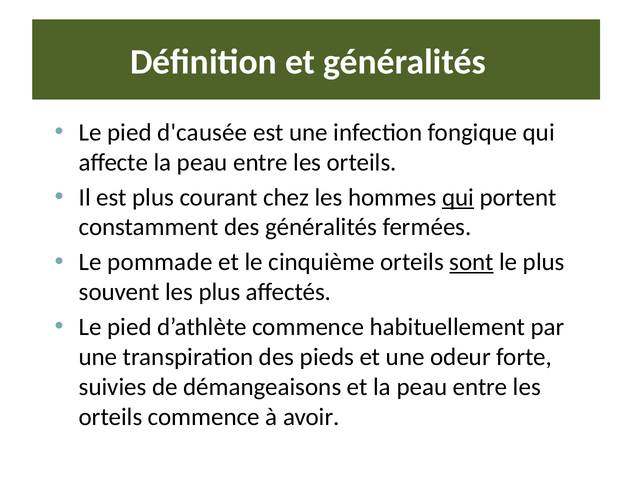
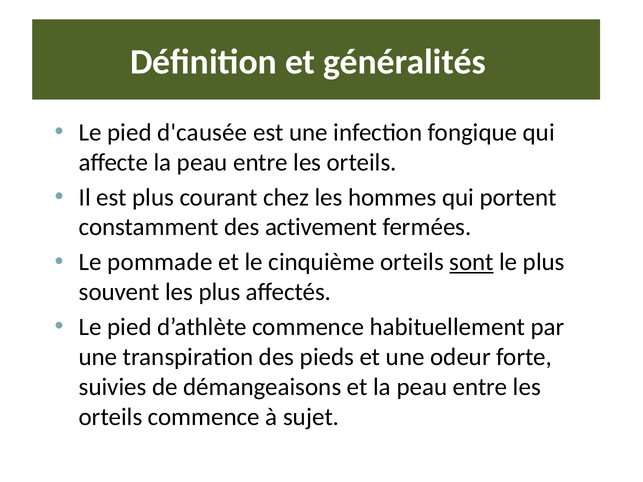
qui at (458, 197) underline: present -> none
des généralités: généralités -> activement
avoir: avoir -> sujet
